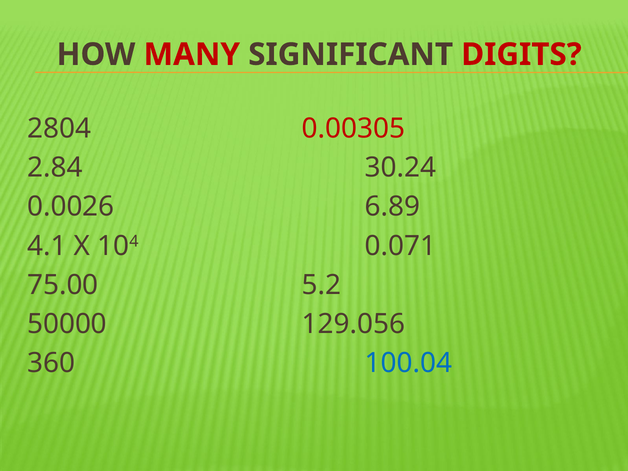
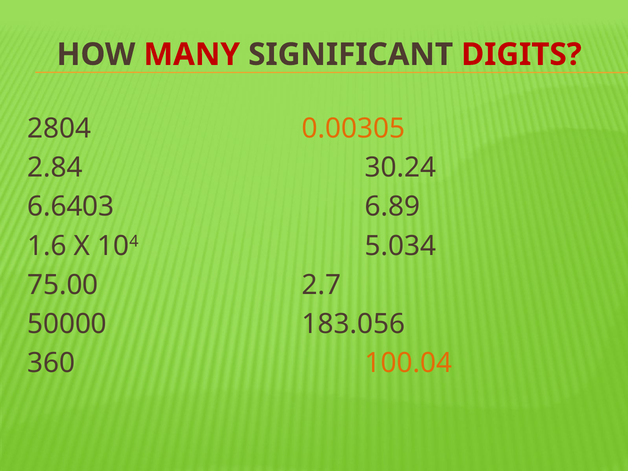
0.00305 colour: red -> orange
0.0026: 0.0026 -> 6.6403
4.1: 4.1 -> 1.6
0.071: 0.071 -> 5.034
5.2: 5.2 -> 2.7
129.056: 129.056 -> 183.056
100.04 colour: blue -> orange
